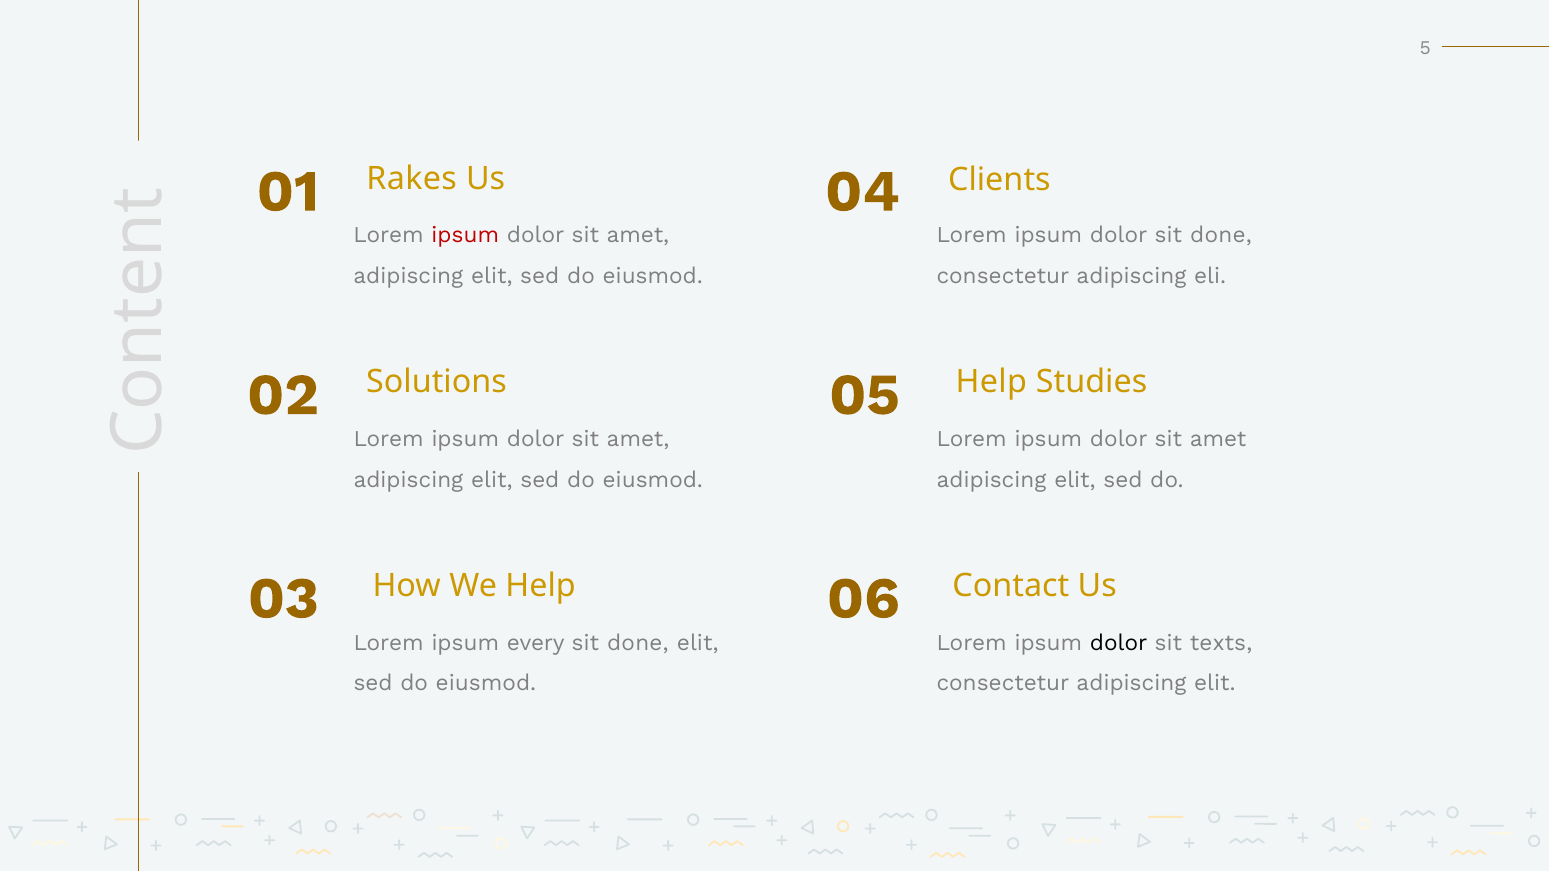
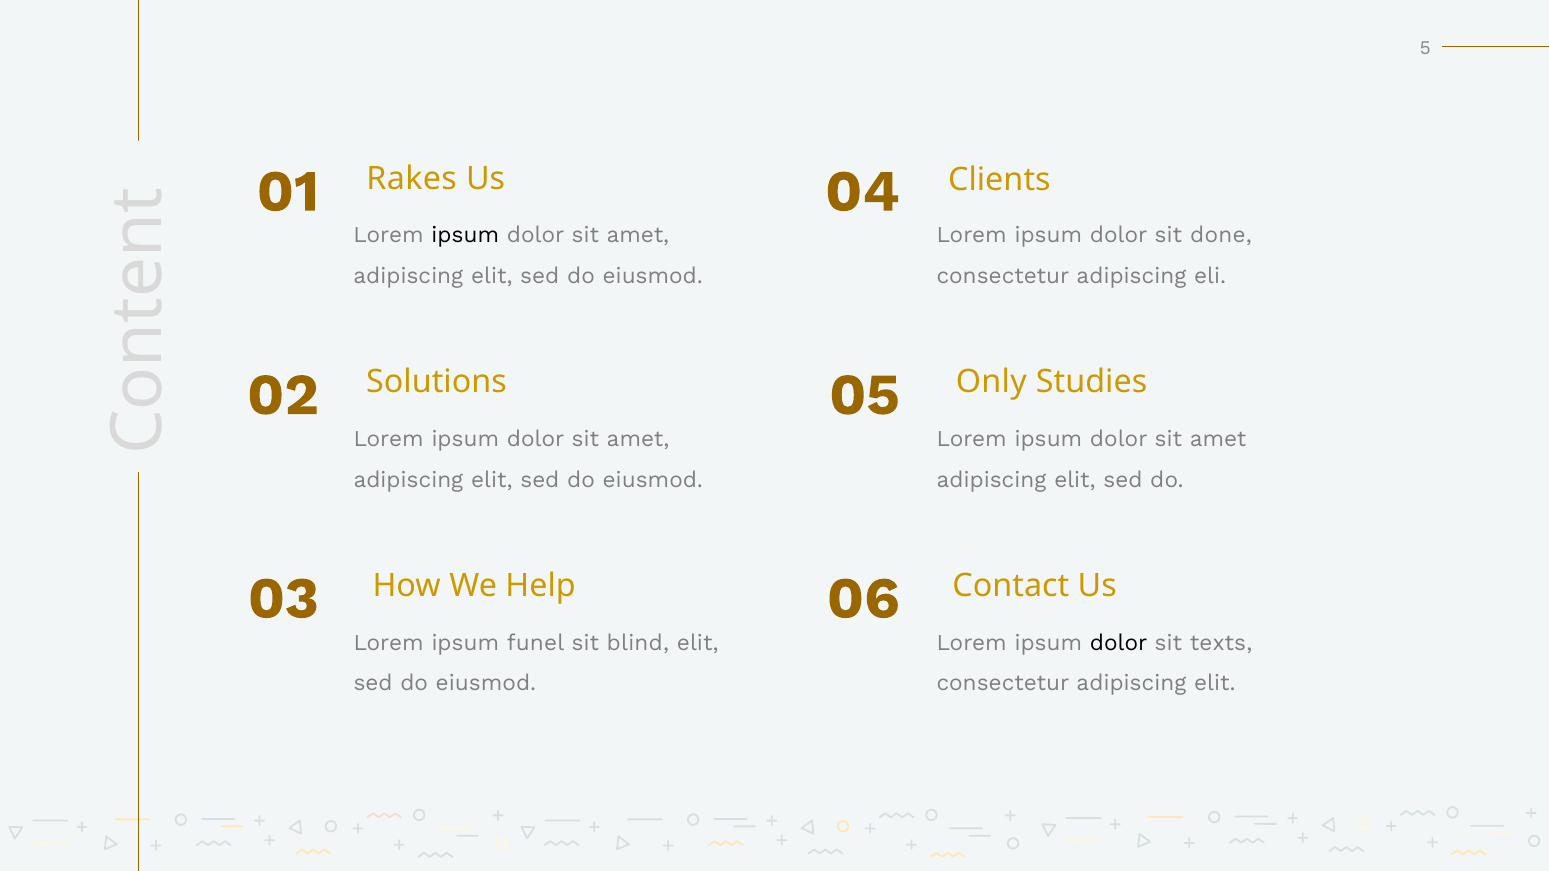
ipsum at (465, 236) colour: red -> black
Help at (991, 382): Help -> Only
every: every -> funel
done at (638, 643): done -> blind
